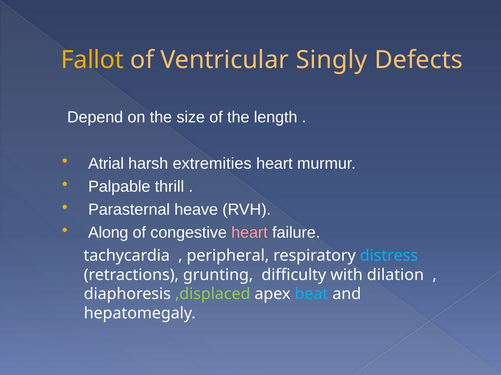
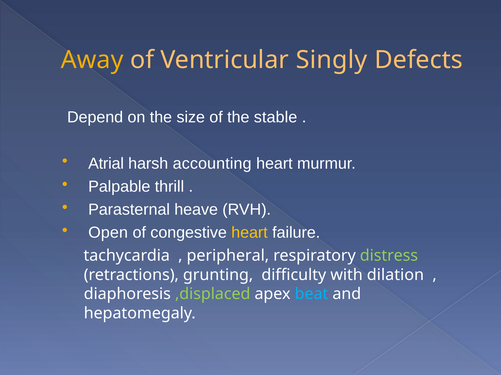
Fallot: Fallot -> Away
length: length -> stable
extremities: extremities -> accounting
Along: Along -> Open
heart at (250, 233) colour: pink -> yellow
distress colour: light blue -> light green
